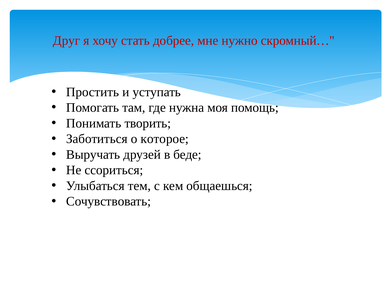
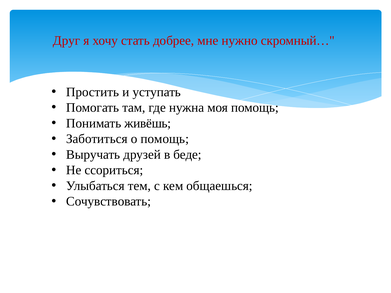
творить: творить -> живёшь
о которое: которое -> помощь
